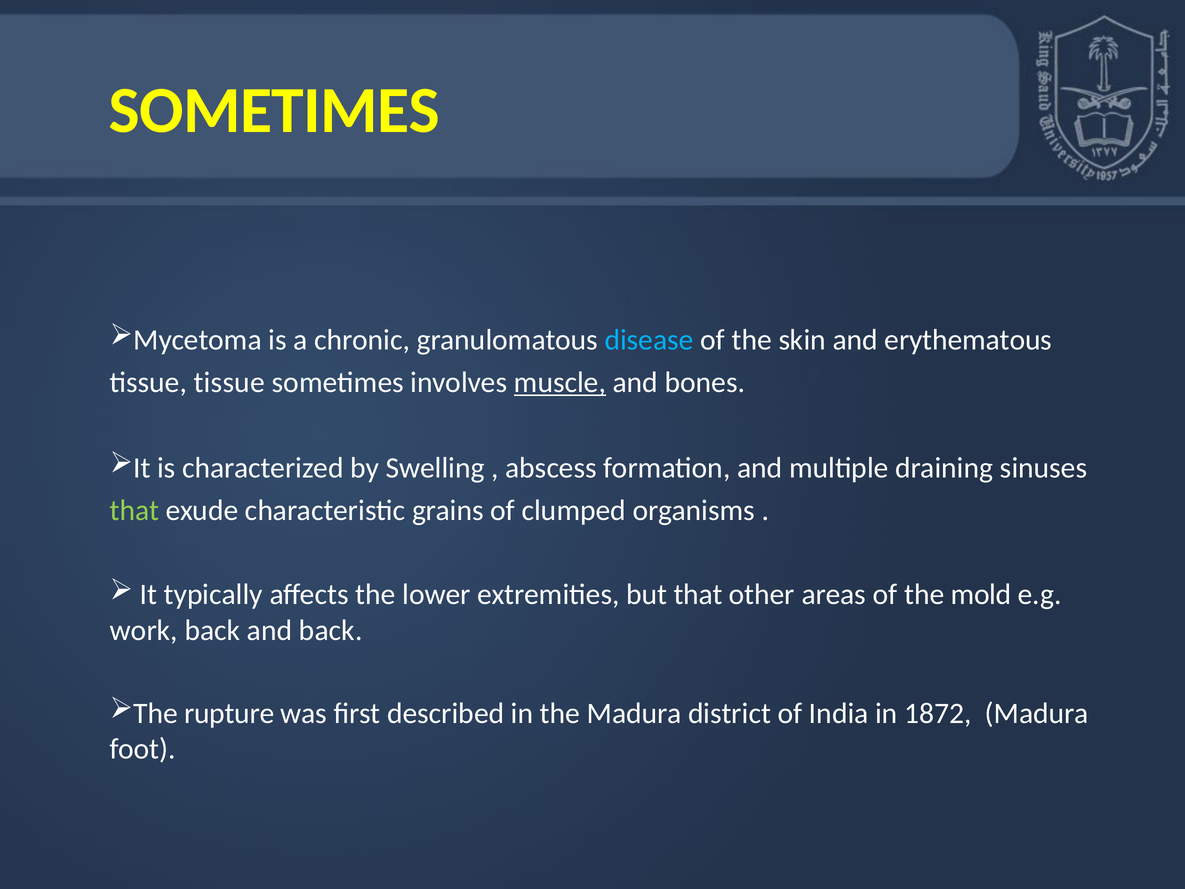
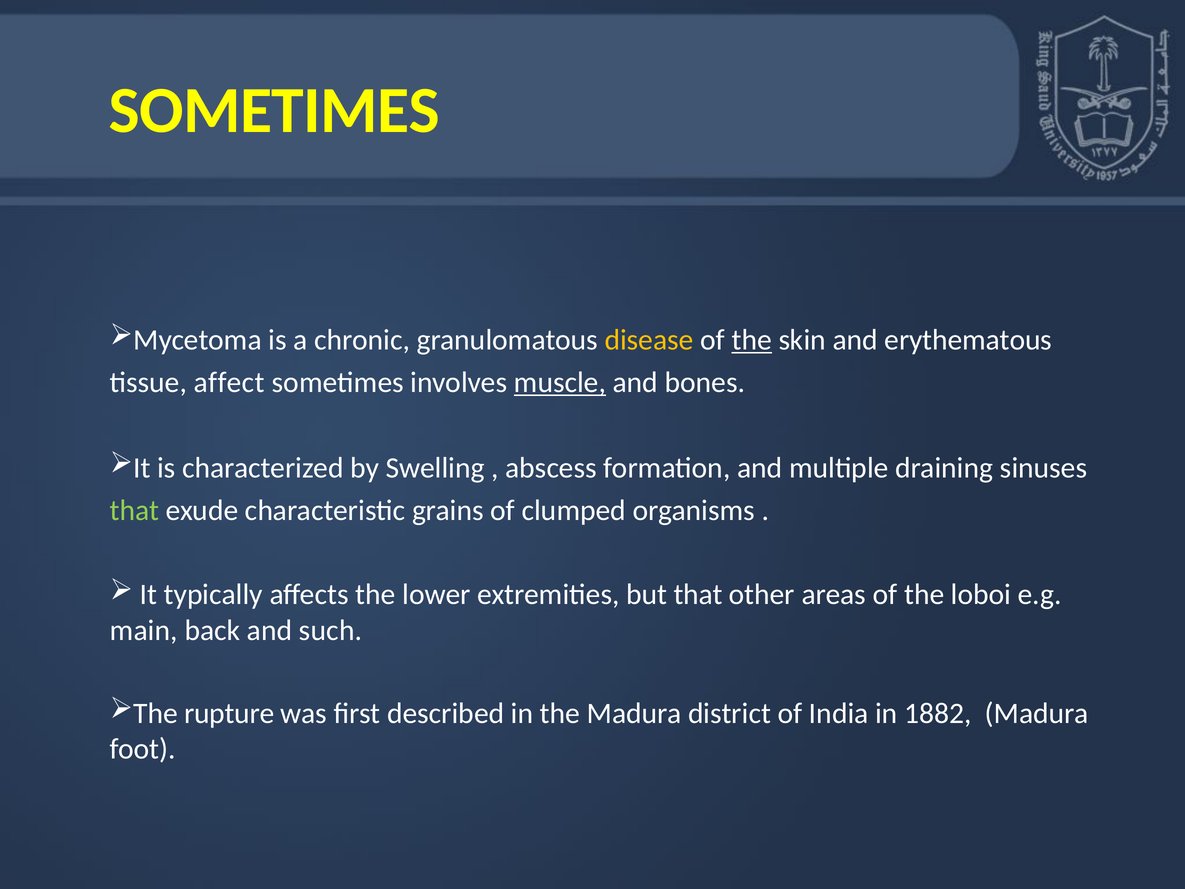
disease colour: light blue -> yellow
the at (752, 340) underline: none -> present
tissue tissue: tissue -> affect
mold: mold -> loboi
work: work -> main
and back: back -> such
1872: 1872 -> 1882
